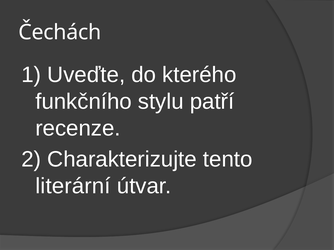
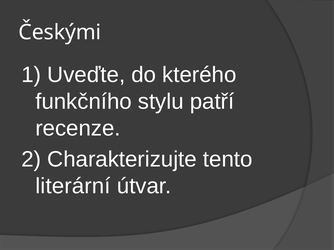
Čechách: Čechách -> Českými
